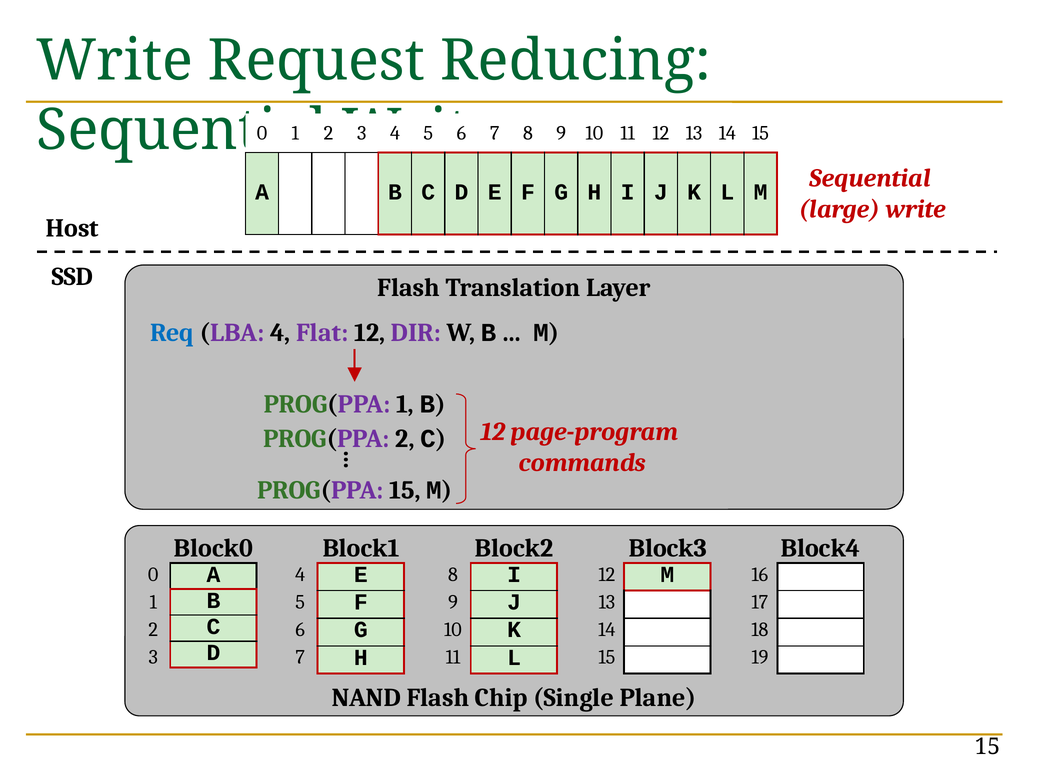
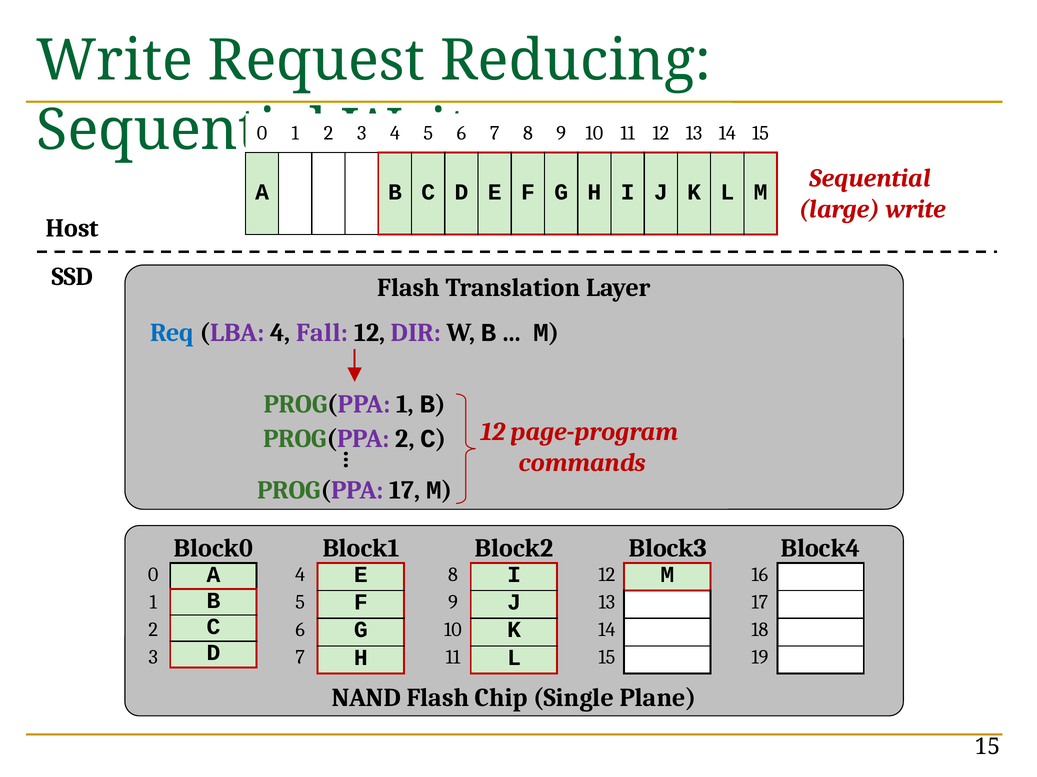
Flat: Flat -> Fall
PROG(PPA 15: 15 -> 17
